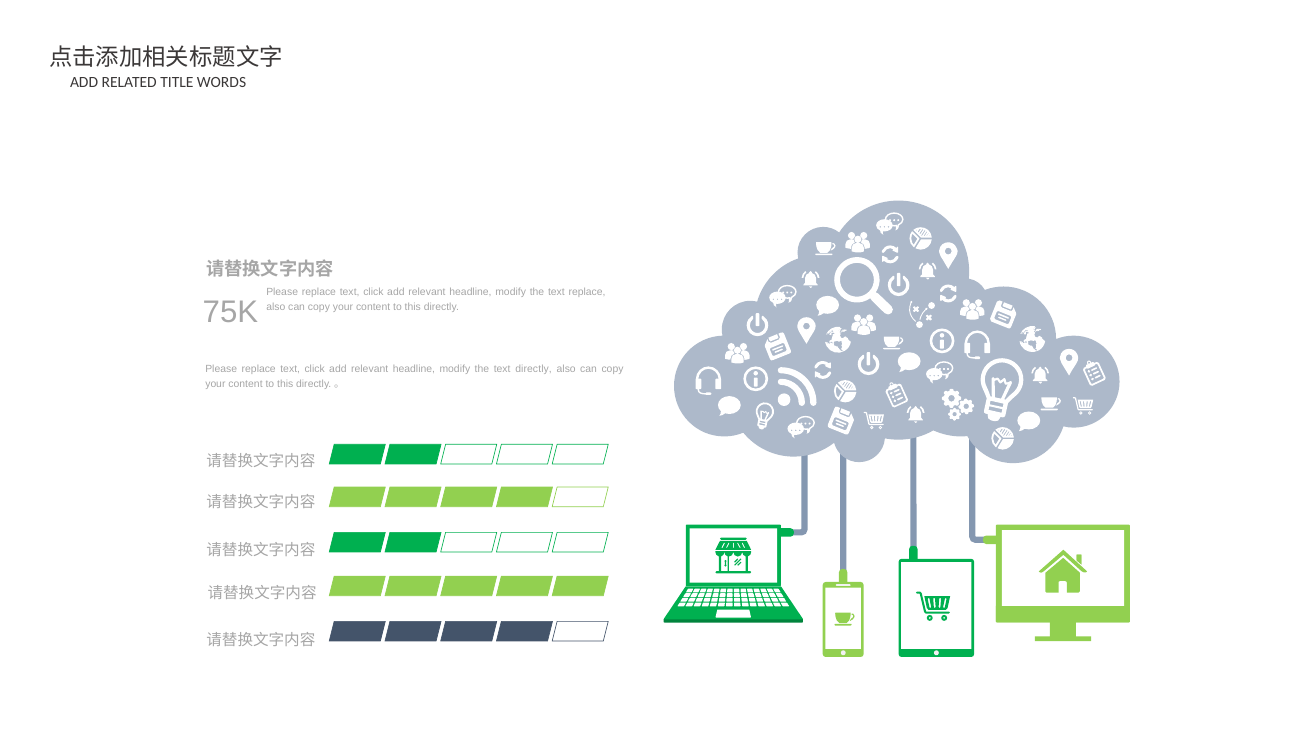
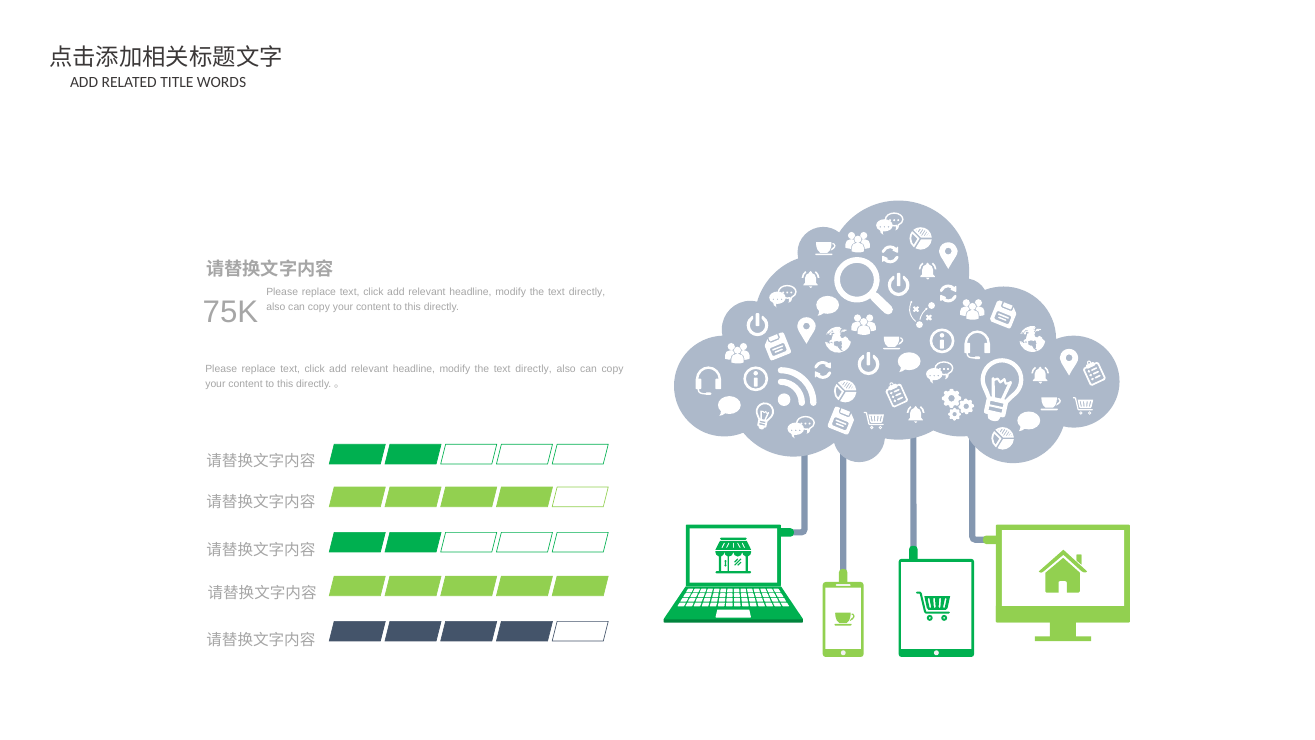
replace at (587, 292): replace -> directly
